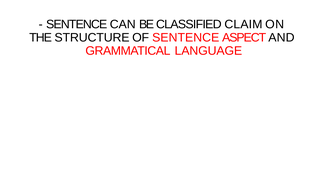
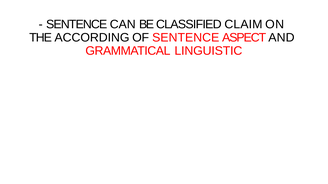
STRUCTURE: STRUCTURE -> ACCORDING
LANGUAGE: LANGUAGE -> LINGUISTIC
